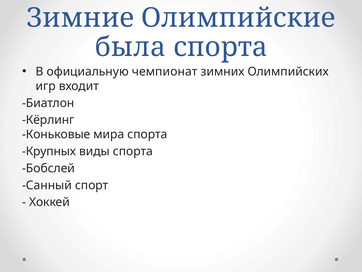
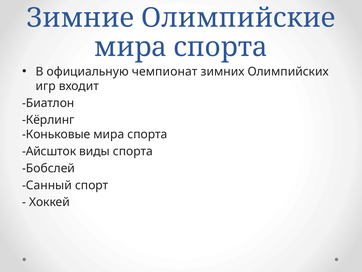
была at (130, 47): была -> мира
Крупных: Крупных -> Айсшток
